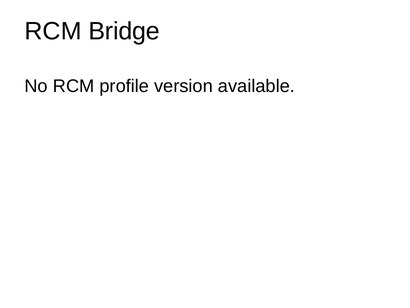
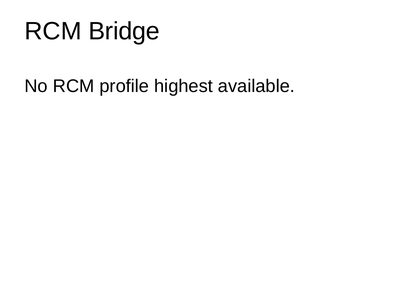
version: version -> highest
